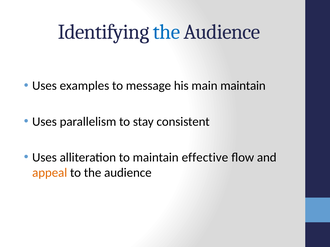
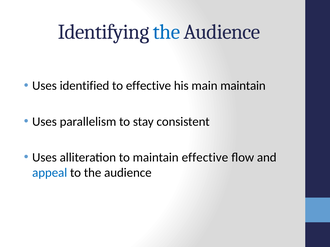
examples: examples -> identified
to message: message -> effective
appeal colour: orange -> blue
